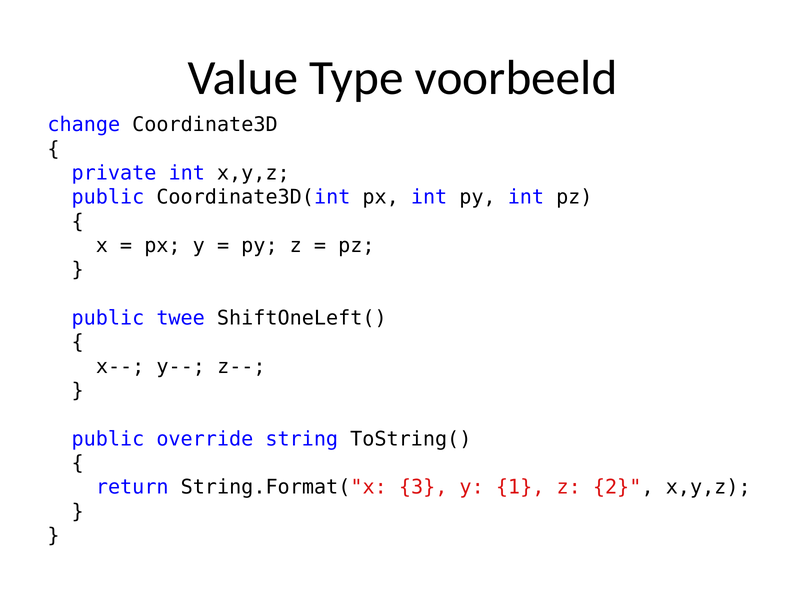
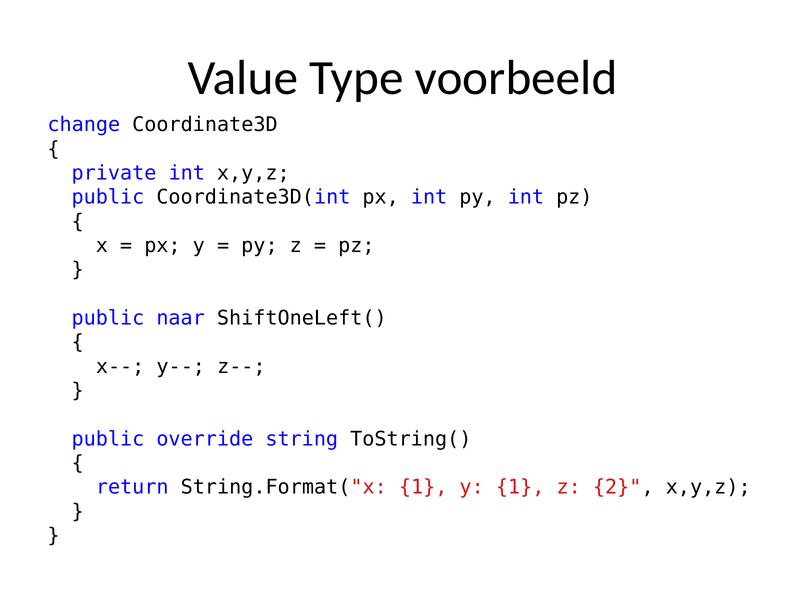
twee: twee -> naar
String.Format("x 3: 3 -> 1
